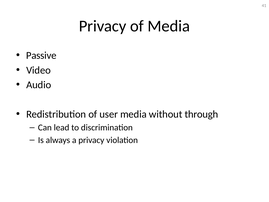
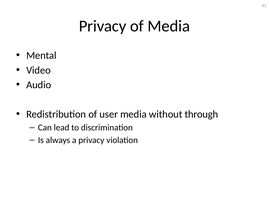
Passive: Passive -> Mental
